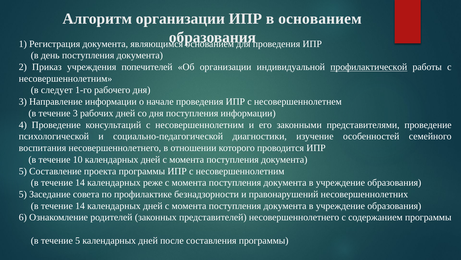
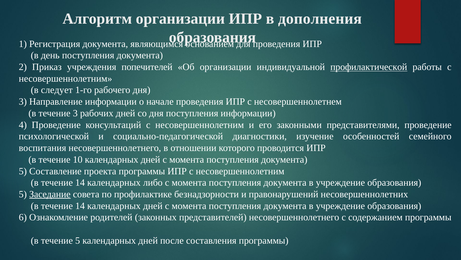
в основанием: основанием -> дополнения
реже: реже -> либо
Заседание underline: none -> present
